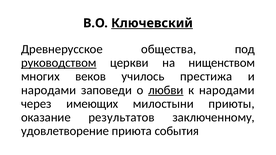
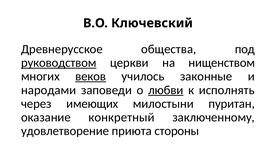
Ключевский underline: present -> none
веков underline: none -> present
престижа: престижа -> законные
к народами: народами -> исполнять
приюты: приюты -> пуритан
результатов: результатов -> конкретный
события: события -> стороны
